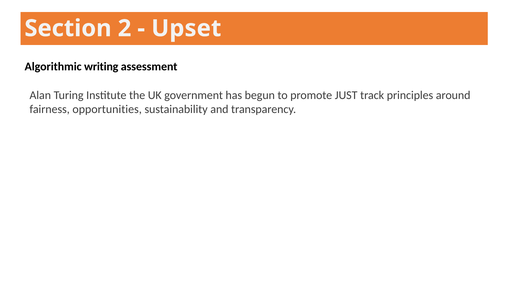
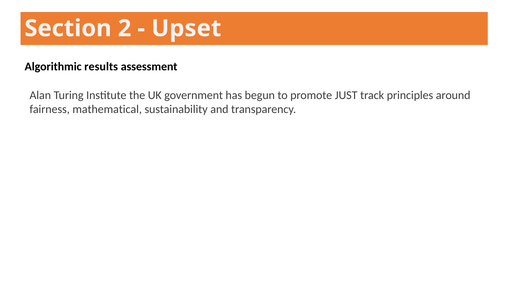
writing: writing -> results
opportunities: opportunities -> mathematical
